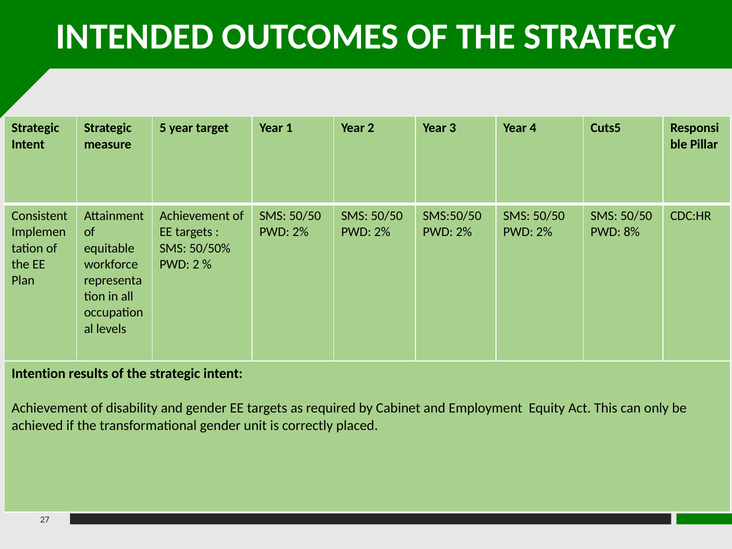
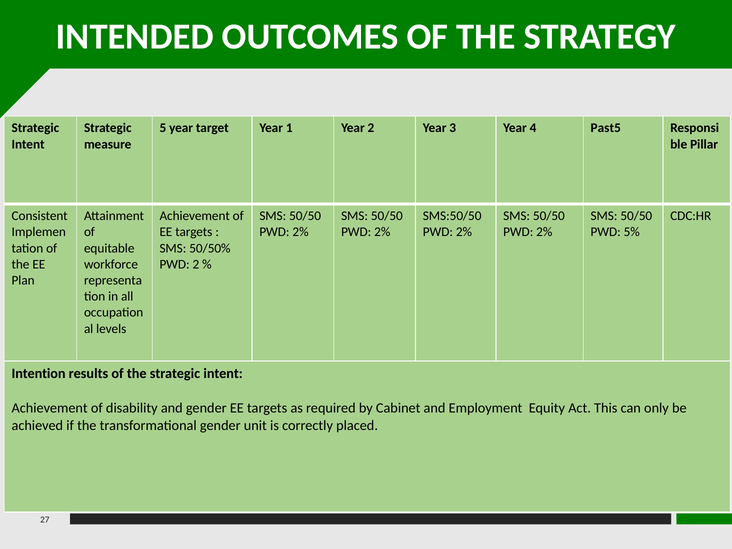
Cuts5: Cuts5 -> Past5
8%: 8% -> 5%
